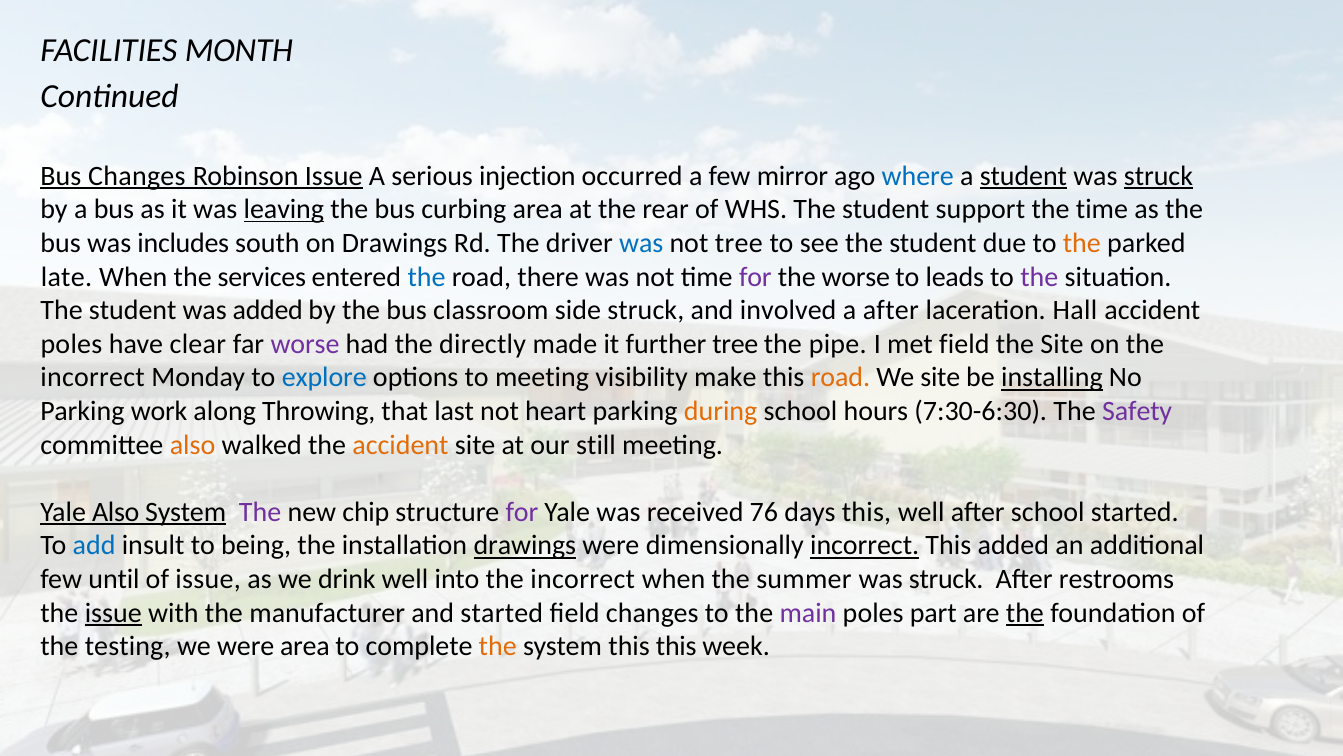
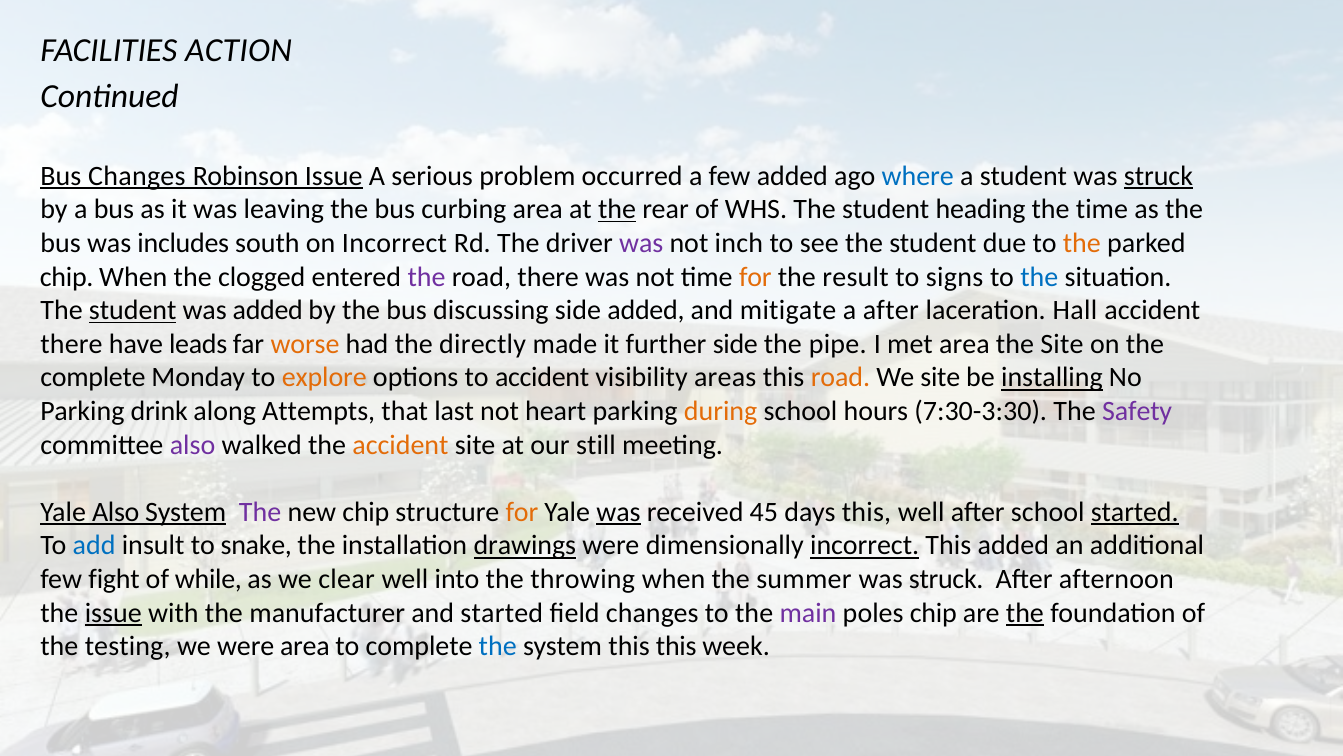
MONTH: MONTH -> ACTION
injection: injection -> problem
few mirror: mirror -> added
student at (1023, 176) underline: present -> none
leaving underline: present -> none
the at (617, 209) underline: none -> present
support: support -> heading
on Drawings: Drawings -> Incorrect
was at (641, 243) colour: blue -> purple
not tree: tree -> inch
late at (66, 277): late -> chip
services: services -> clogged
the at (426, 277) colour: blue -> purple
for at (755, 277) colour: purple -> orange
the worse: worse -> result
leads: leads -> signs
the at (1039, 277) colour: purple -> blue
student at (133, 310) underline: none -> present
classroom: classroom -> discussing
side struck: struck -> added
involved: involved -> mitigate
poles at (71, 344): poles -> there
clear: clear -> leads
worse at (305, 344) colour: purple -> orange
further tree: tree -> side
met field: field -> area
incorrect at (93, 377): incorrect -> complete
explore colour: blue -> orange
to meeting: meeting -> accident
make: make -> areas
work: work -> drink
Throwing: Throwing -> Attempts
7:30-6:30: 7:30-6:30 -> 7:30-3:30
also at (193, 445) colour: orange -> purple
for at (522, 512) colour: purple -> orange
was at (618, 512) underline: none -> present
76: 76 -> 45
started at (1135, 512) underline: none -> present
being: being -> snake
until: until -> fight
of issue: issue -> while
drink: drink -> clear
into the incorrect: incorrect -> throwing
restrooms: restrooms -> afternoon
poles part: part -> chip
the at (498, 646) colour: orange -> blue
